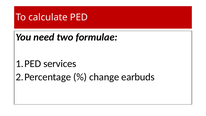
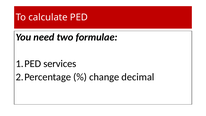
earbuds: earbuds -> decimal
